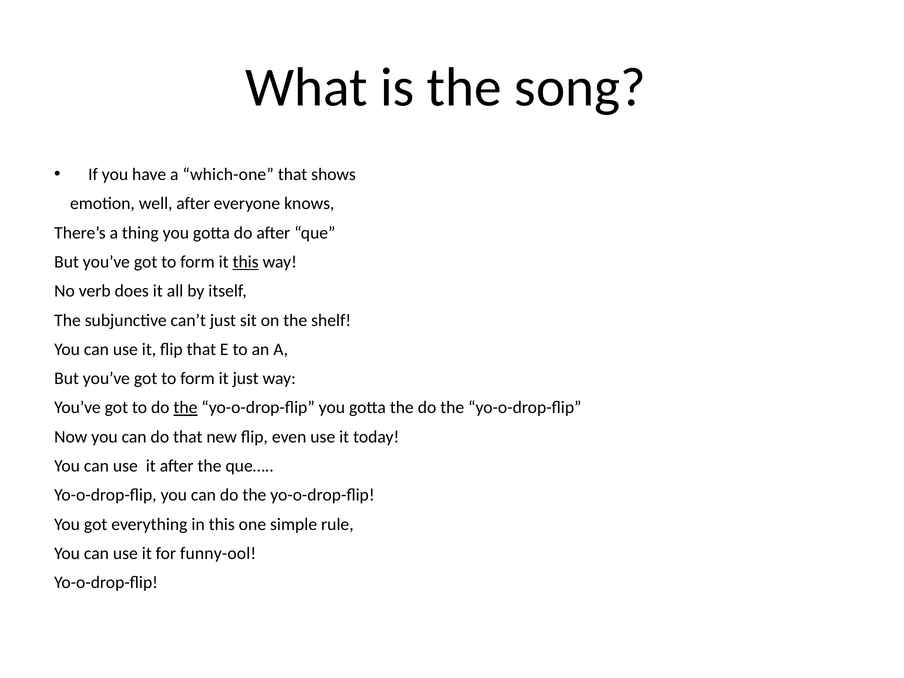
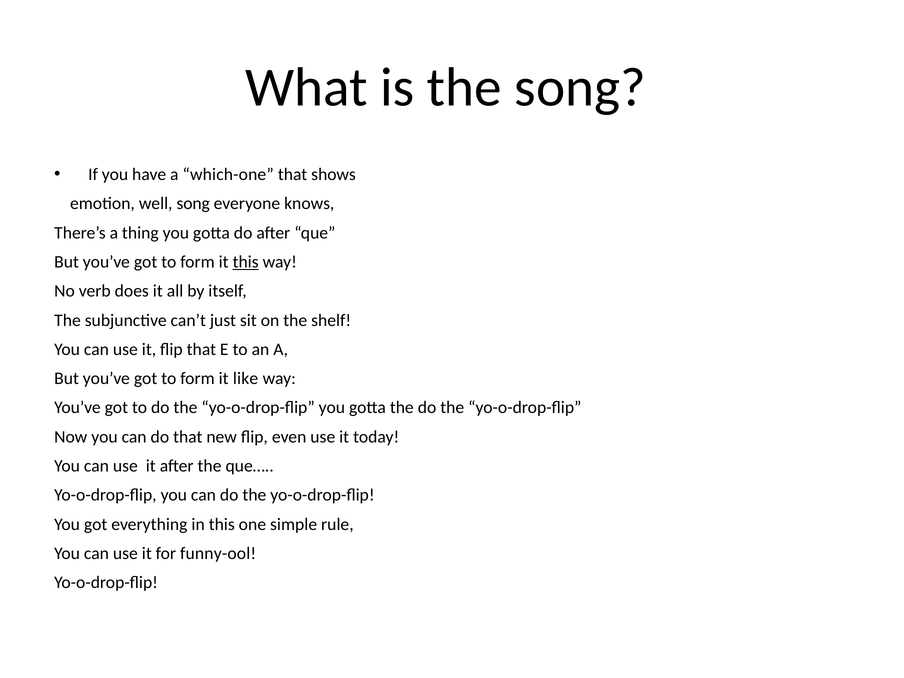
well after: after -> song
it just: just -> like
the at (185, 408) underline: present -> none
